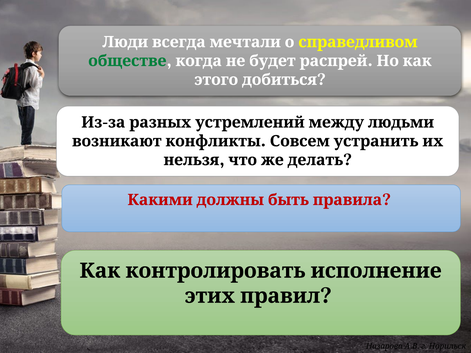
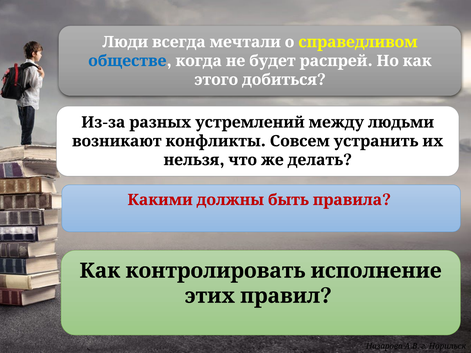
обществе colour: green -> blue
